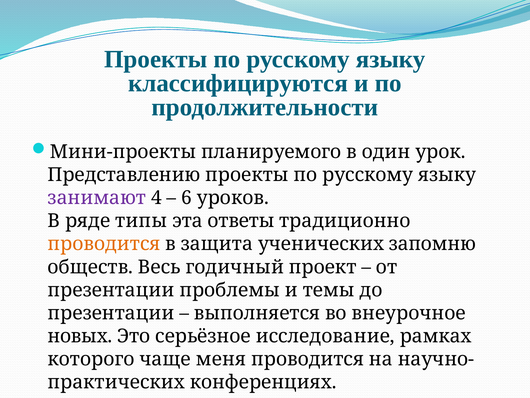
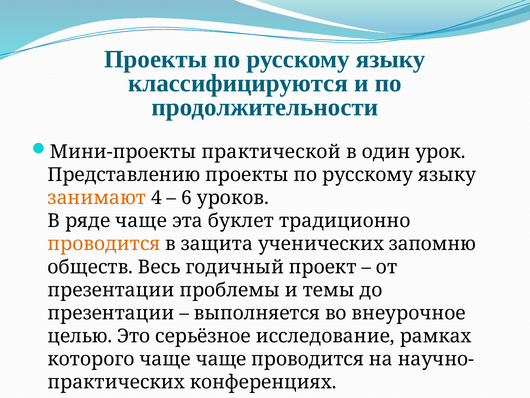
планируемого: планируемого -> практической
занимают colour: purple -> orange
ряде типы: типы -> чаще
ответы: ответы -> буклет
новых: новых -> целью
чаще меня: меня -> чаще
